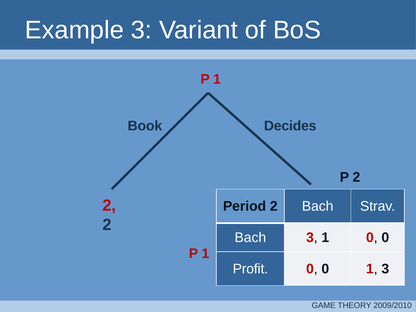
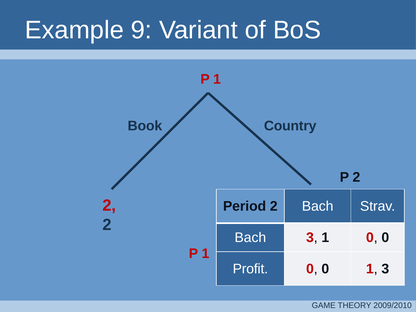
Example 3: 3 -> 9
Decides: Decides -> Country
